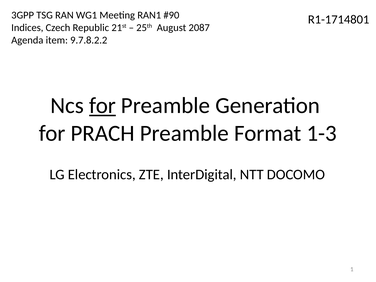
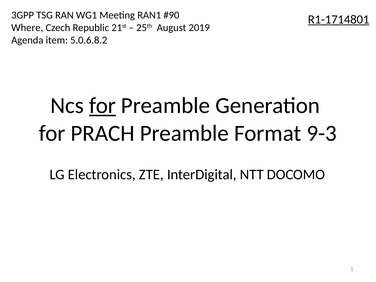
R1-1714801 underline: none -> present
Indices: Indices -> Where
2087: 2087 -> 2019
9.7.8.2.2: 9.7.8.2.2 -> 5.0.6.8.2
1-3: 1-3 -> 9-3
